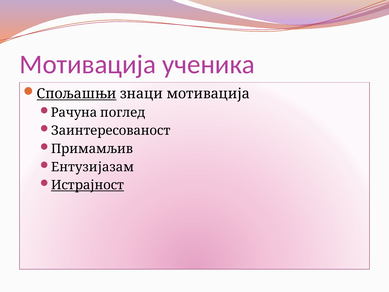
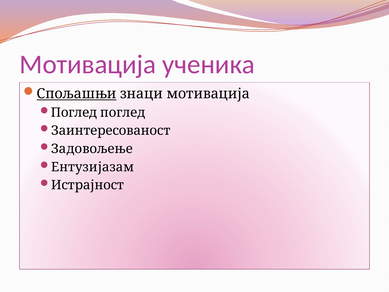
Рачуна at (74, 112): Рачуна -> Поглед
Примамљив: Примамљив -> Задовољење
Истрајност underline: present -> none
